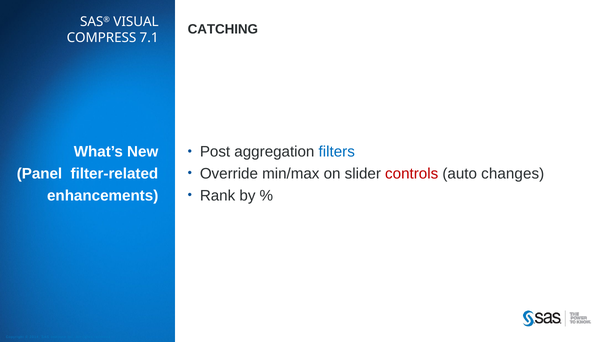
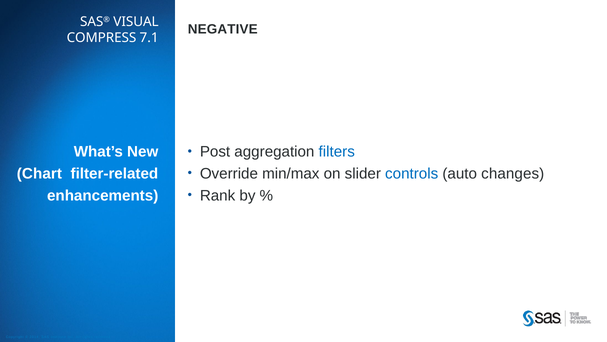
CATCHING: CATCHING -> NEGATIVE
Panel: Panel -> Chart
controls colour: red -> blue
